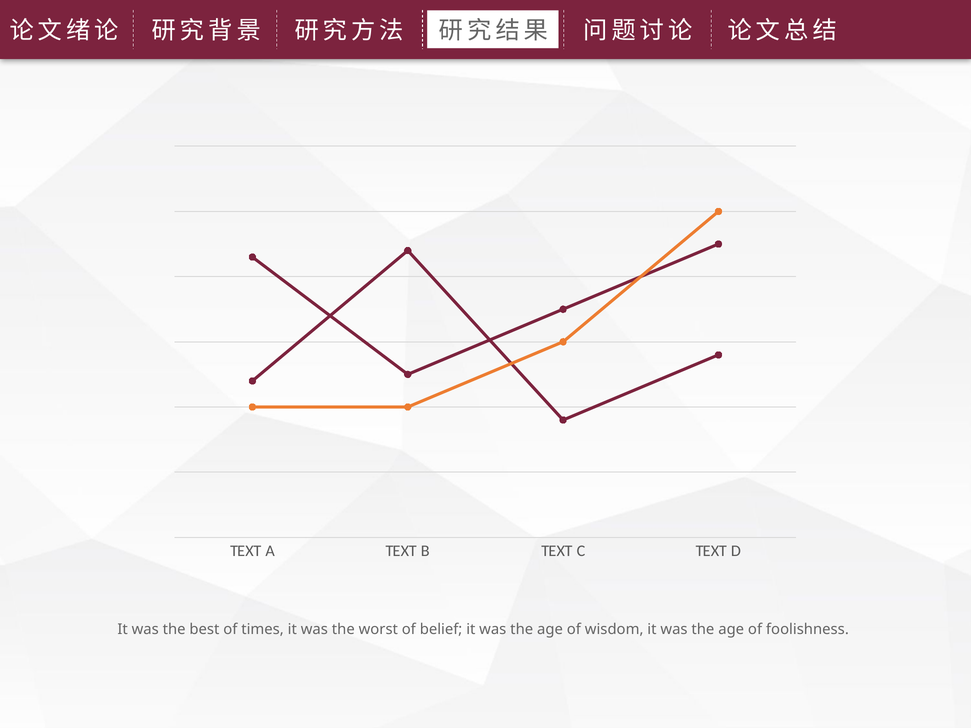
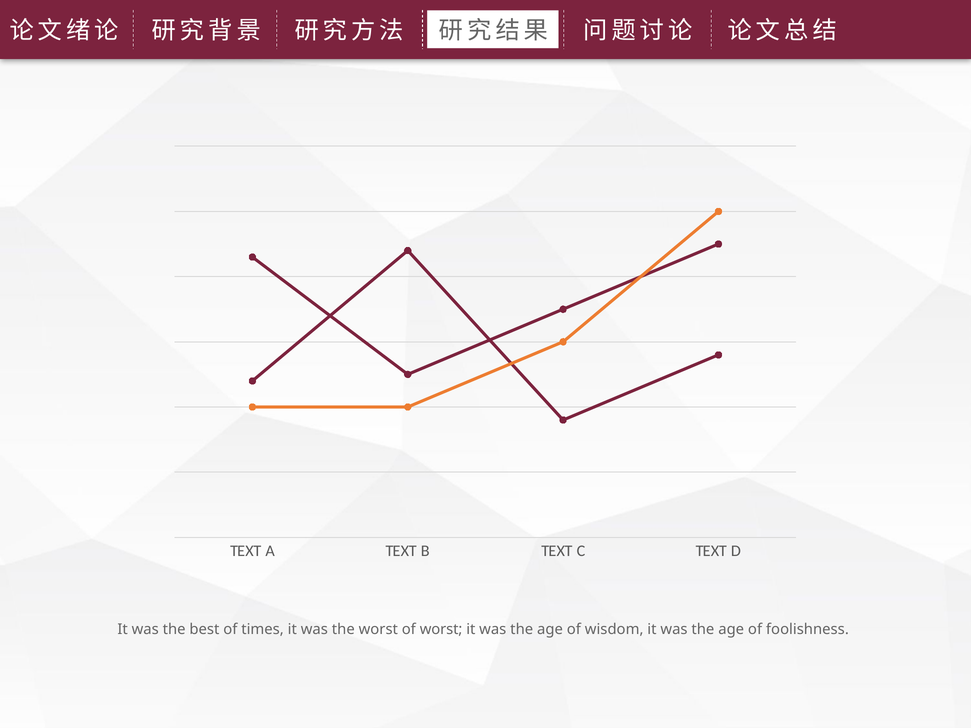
of belief: belief -> worst
